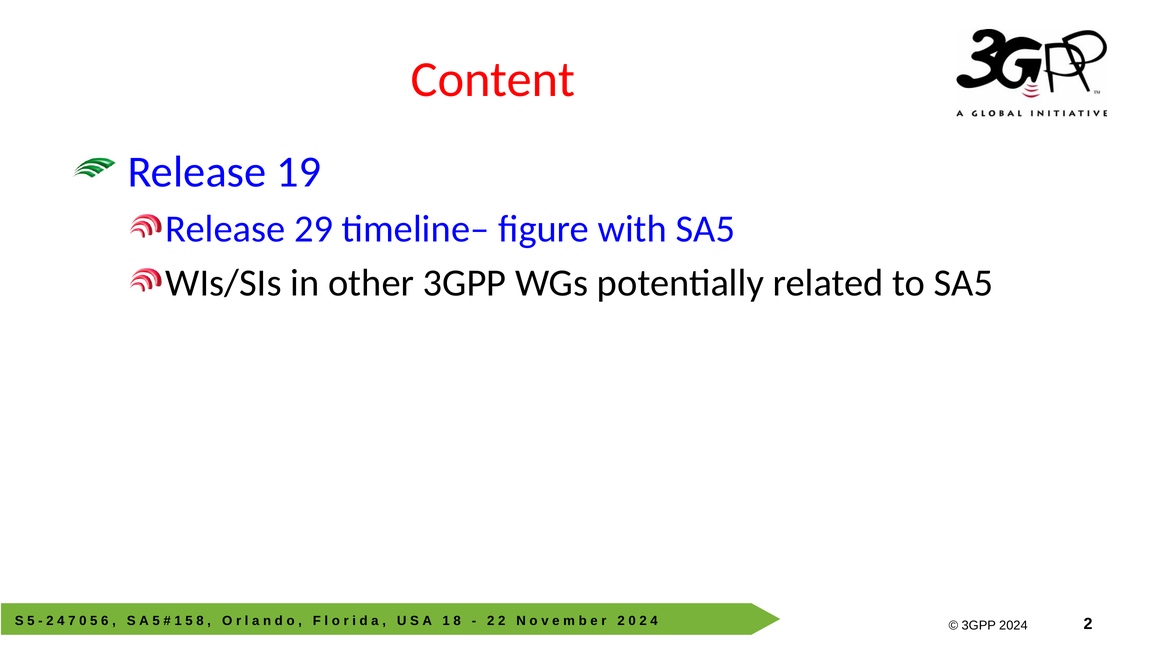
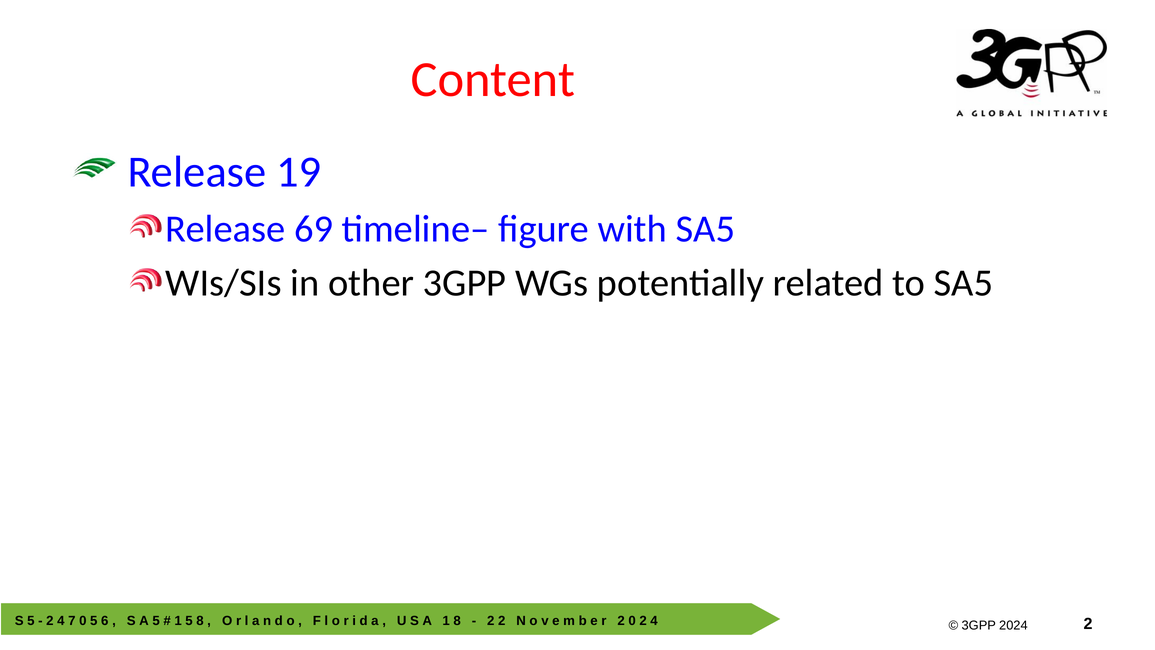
29: 29 -> 69
